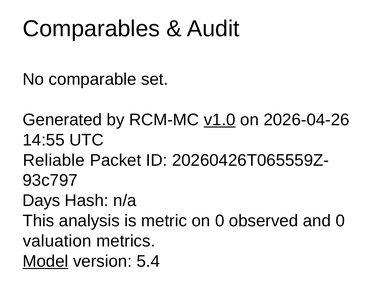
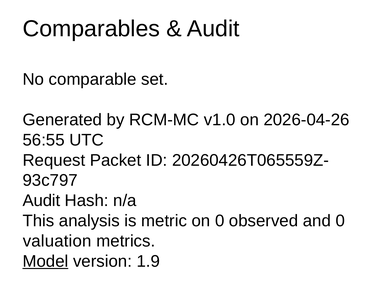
v1.0 underline: present -> none
14:55: 14:55 -> 56:55
Reliable: Reliable -> Request
Days at (41, 200): Days -> Audit
5.4: 5.4 -> 1.9
